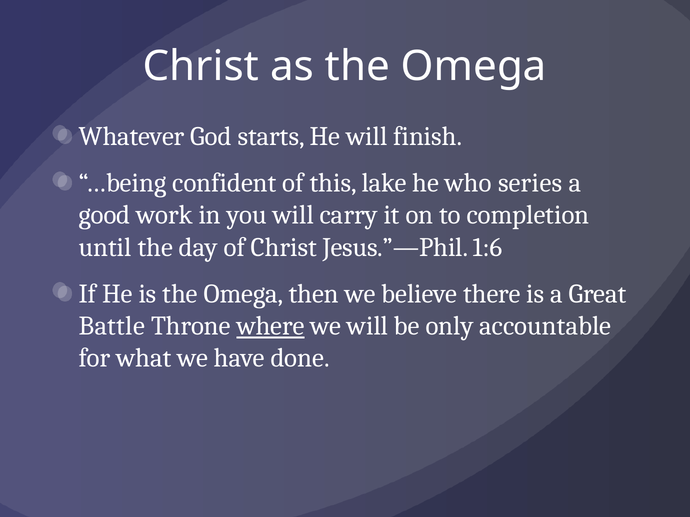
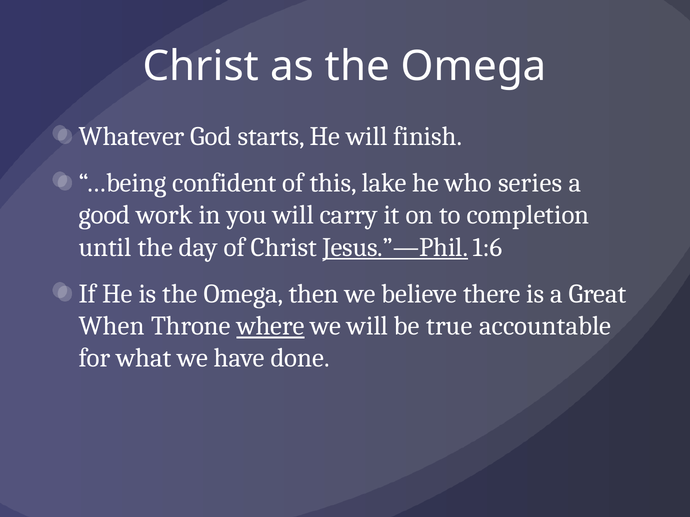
Jesus.”—Phil underline: none -> present
Battle: Battle -> When
only: only -> true
